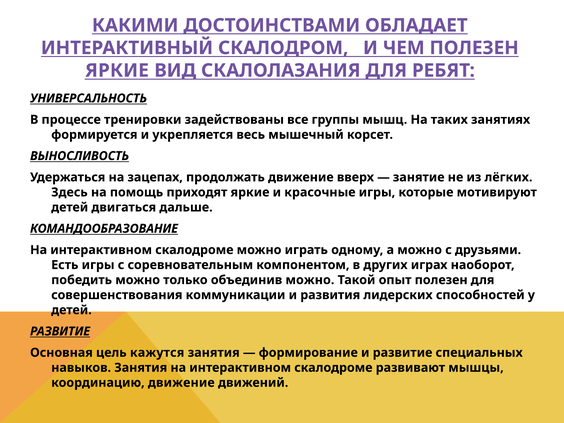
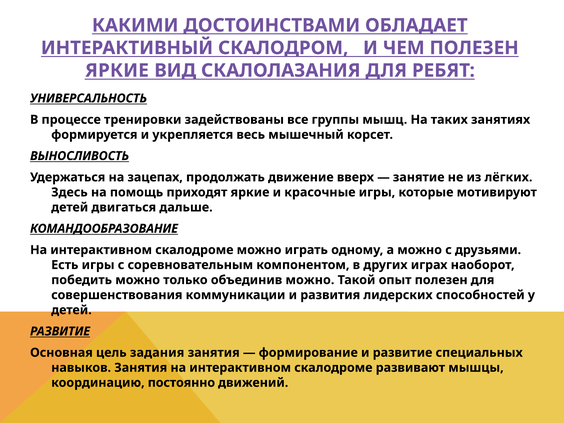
кажутся: кажутся -> задания
координацию движение: движение -> постоянно
